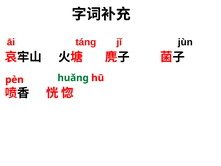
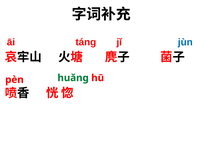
jùn colour: black -> blue
